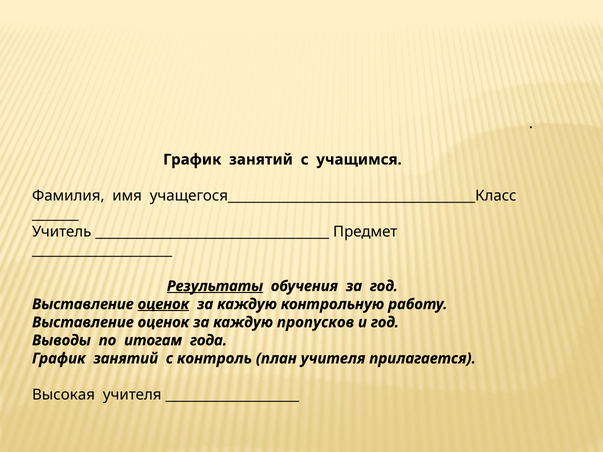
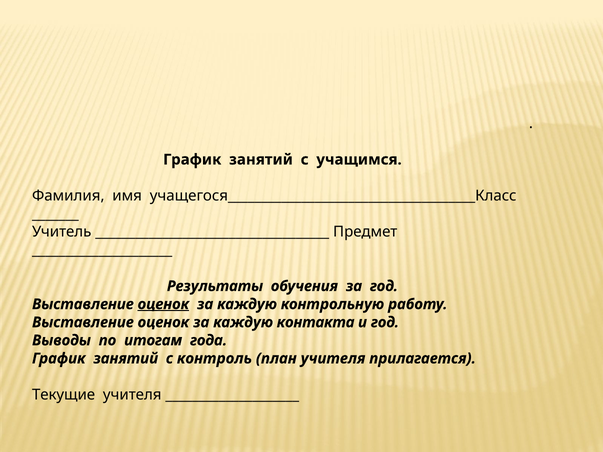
Результаты underline: present -> none
пропусков: пропусков -> контакта
Высокая: Высокая -> Текущие
